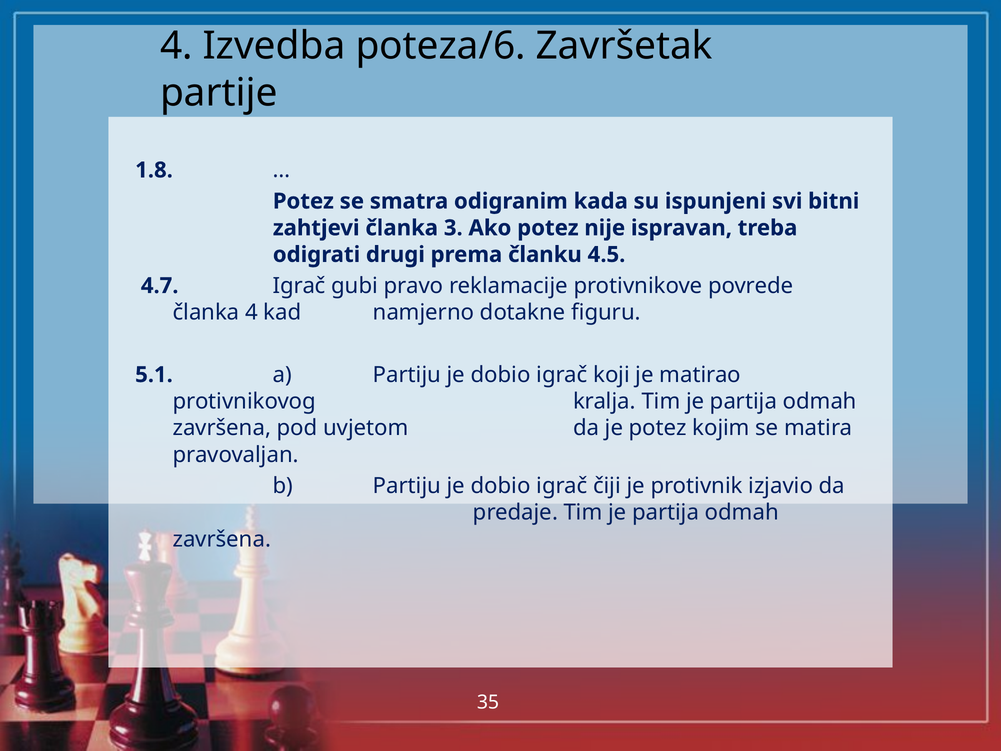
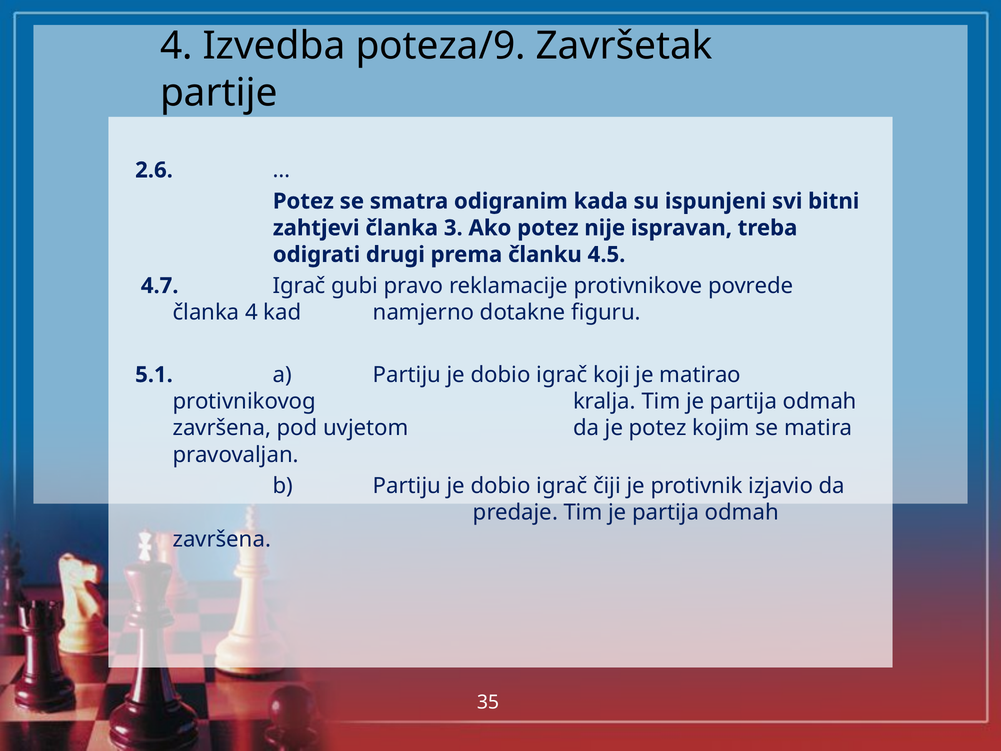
poteza/6: poteza/6 -> poteza/9
1.8: 1.8 -> 2.6
